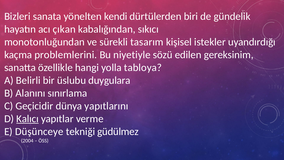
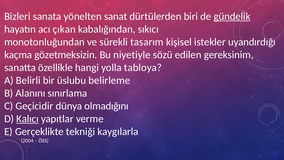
kendi: kendi -> sanat
gündelik underline: none -> present
problemlerini: problemlerini -> gözetmeksizin
duygulara: duygulara -> belirleme
yapıtlarını: yapıtlarını -> olmadığını
Düşünceye: Düşünceye -> Gerçeklikte
güdülmez: güdülmez -> kaygılarla
